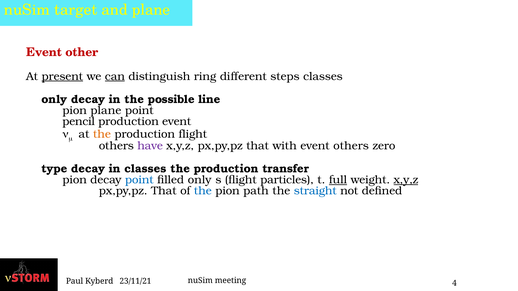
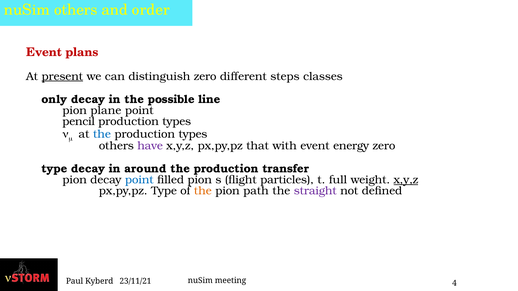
nuSim target: target -> others
and plane: plane -> order
other: other -> plans
can underline: present -> none
distinguish ring: ring -> zero
event at (177, 122): event -> types
the at (102, 134) colour: orange -> blue
flight at (193, 134): flight -> types
event others: others -> energy
in classes: classes -> around
filled only: only -> pion
full underline: present -> none
That at (164, 191): That -> Type
the at (203, 191) colour: blue -> orange
straight colour: blue -> purple
